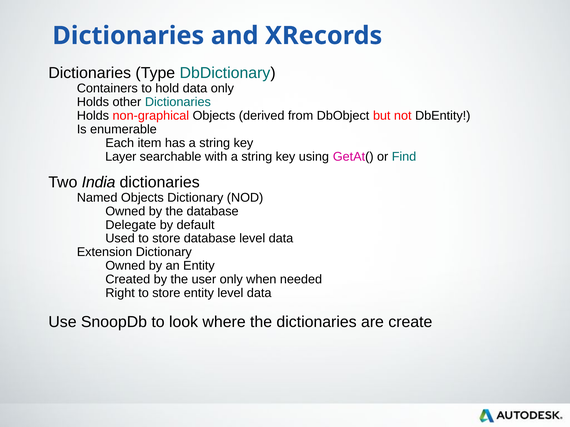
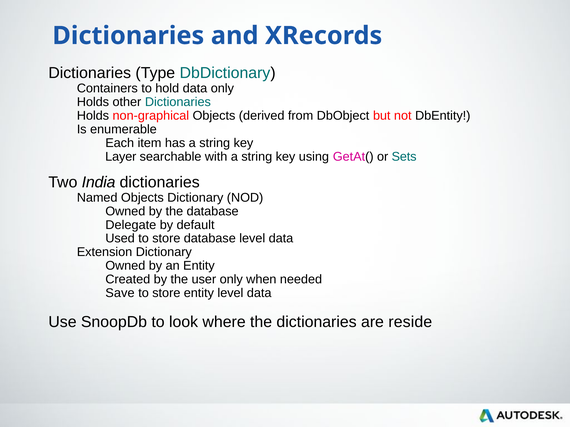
Find: Find -> Sets
Right: Right -> Save
create: create -> reside
